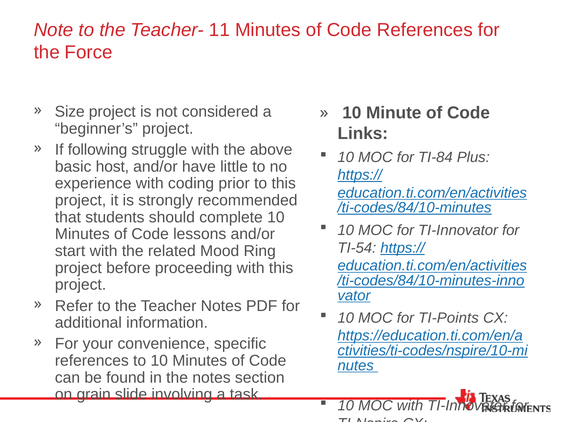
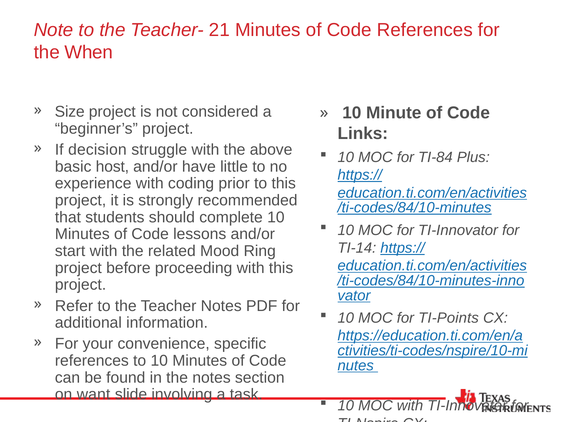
11: 11 -> 21
Force: Force -> When
following: following -> decision
TI-54: TI-54 -> TI-14
grain: grain -> want
